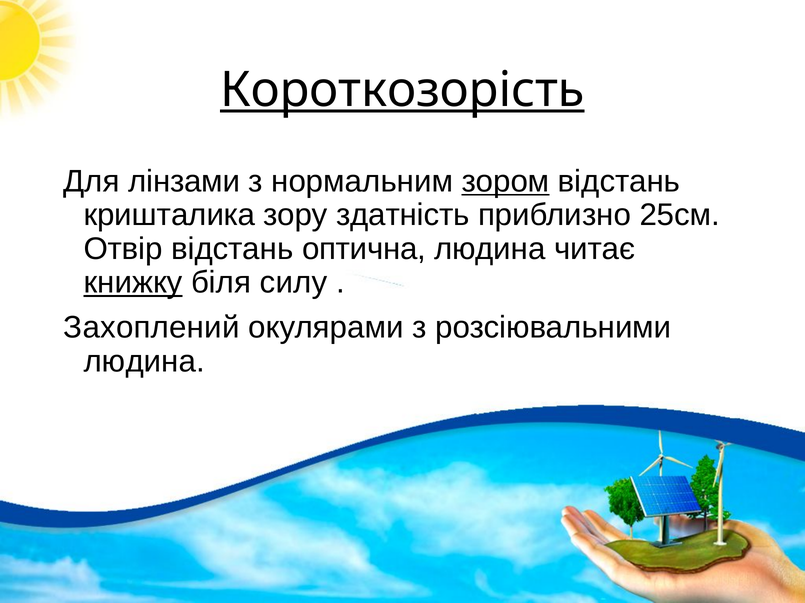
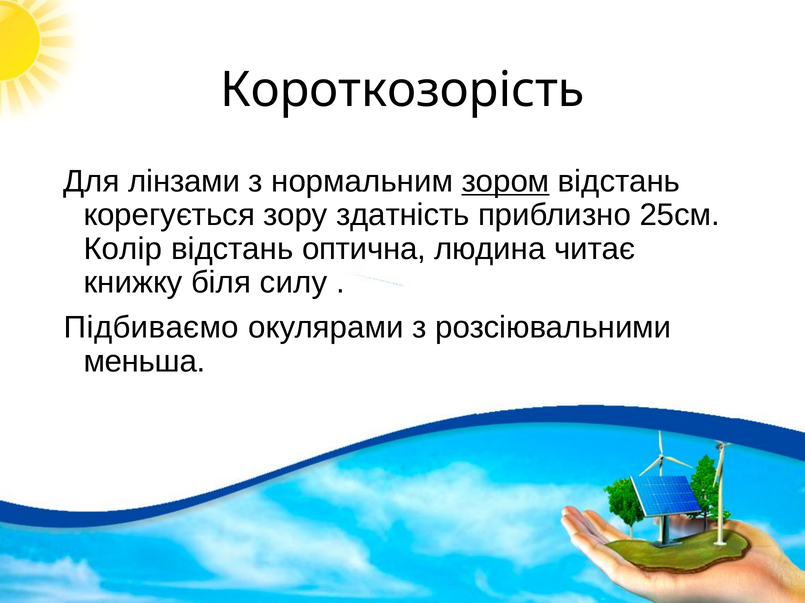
Короткозорість underline: present -> none
кришталика: кришталика -> корегується
Отвір: Отвір -> Колір
книжку underline: present -> none
Захоплений: Захоплений -> Підбиваємо
людина at (144, 362): людина -> меньша
